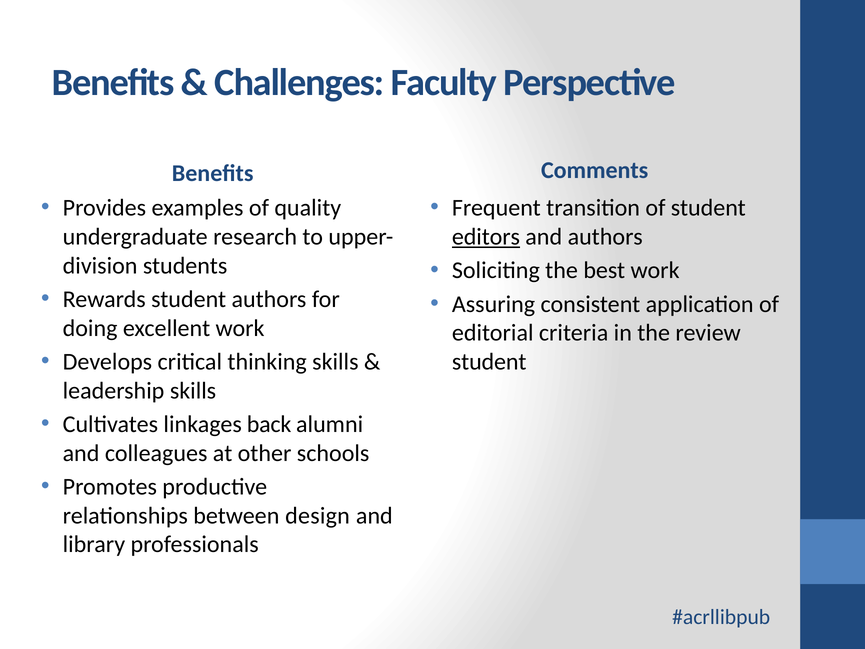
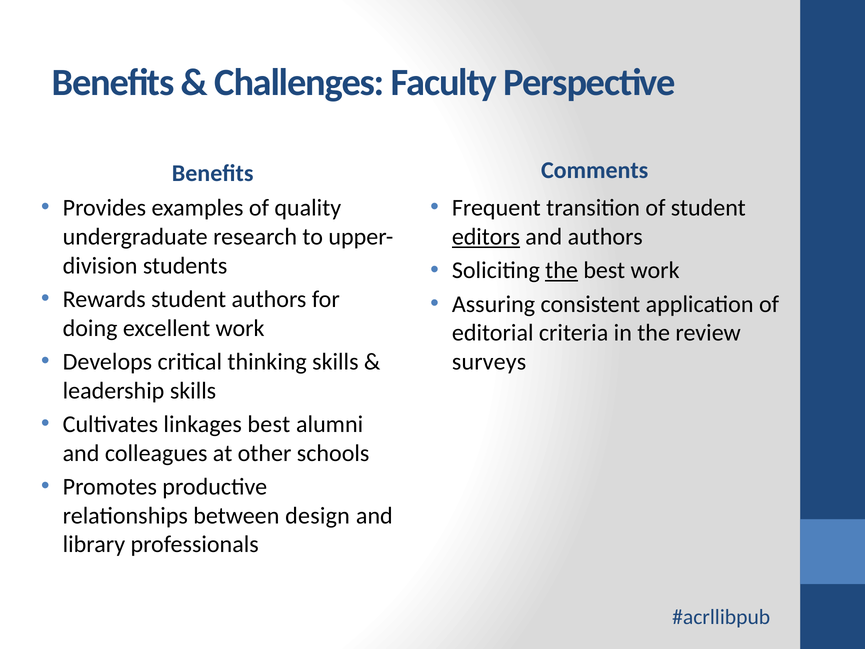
the at (562, 270) underline: none -> present
student at (489, 362): student -> surveys
linkages back: back -> best
